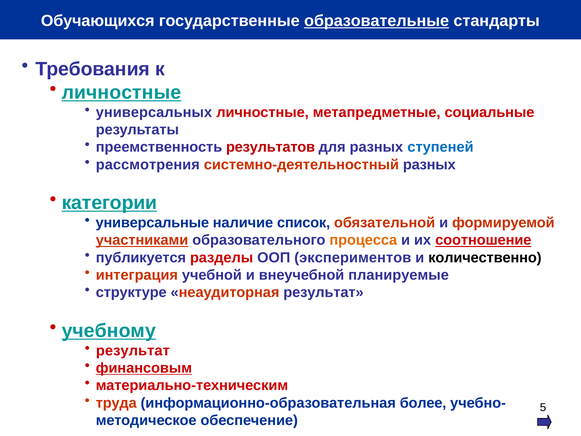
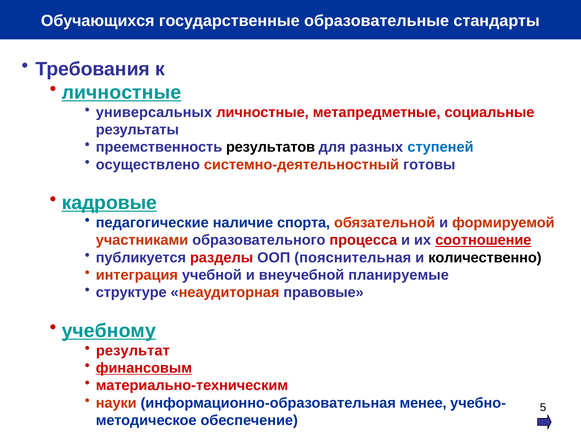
образовательные underline: present -> none
результатов colour: red -> black
рассмотрения: рассмотрения -> осуществлено
системно-деятельностный разных: разных -> готовы
категории: категории -> кадровые
универсальные: универсальные -> педагогические
список: список -> спорта
участниками underline: present -> none
процесса colour: orange -> red
экспериментов: экспериментов -> пояснительная
неаудиторная результат: результат -> правовые
труда: труда -> науки
более: более -> менее
